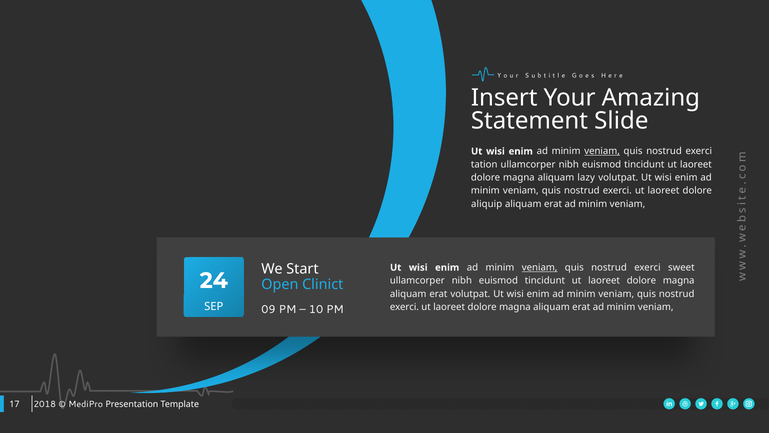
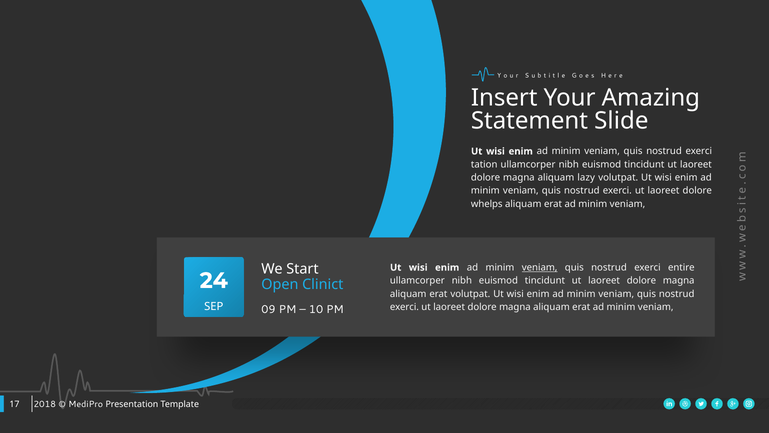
veniam at (602, 151) underline: present -> none
aliquip: aliquip -> whelps
sweet: sweet -> entire
